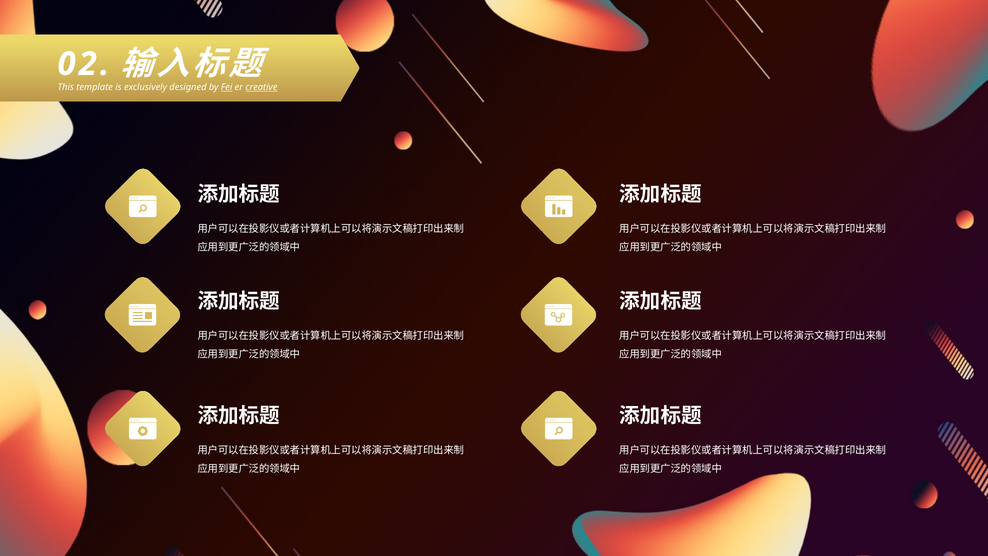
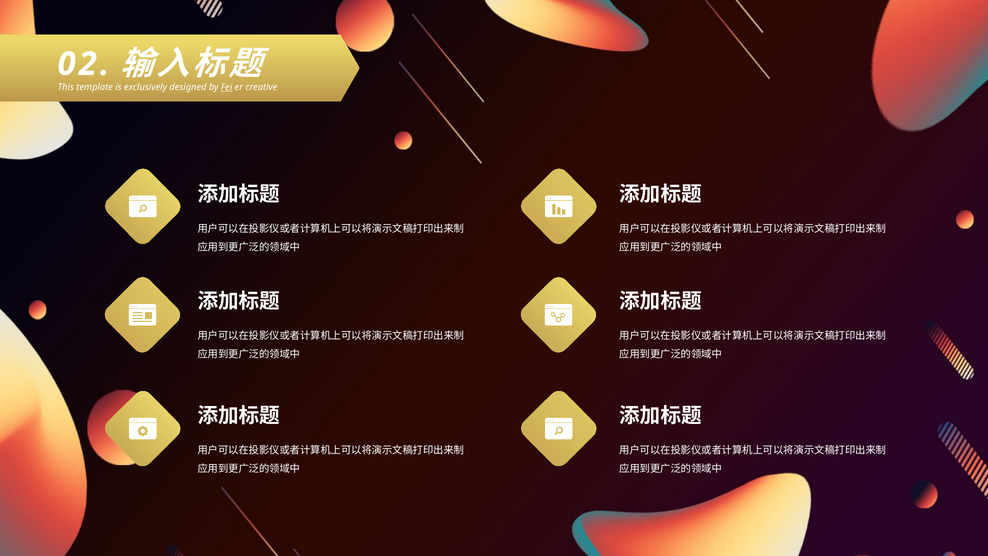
creative underline: present -> none
